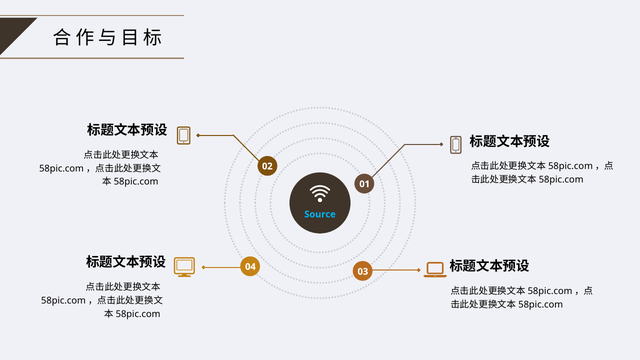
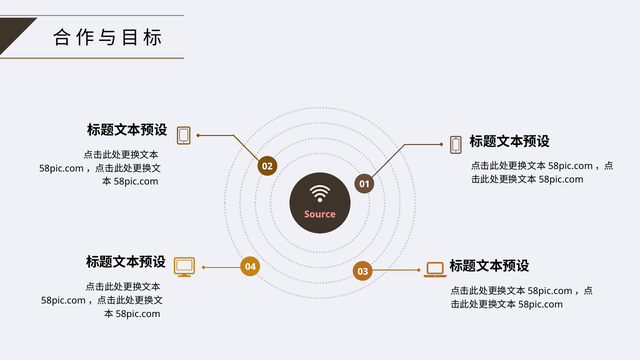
Source colour: light blue -> pink
